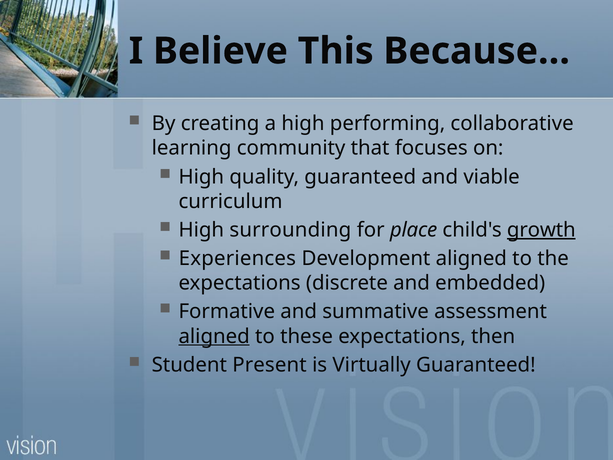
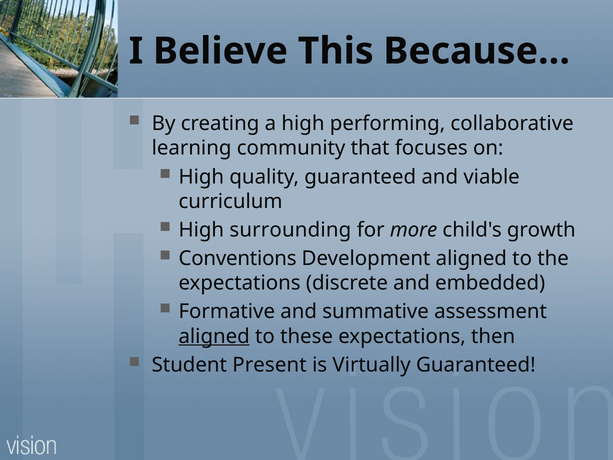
place: place -> more
growth underline: present -> none
Experiences: Experiences -> Conventions
